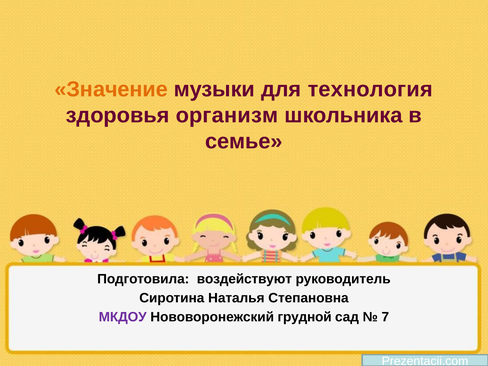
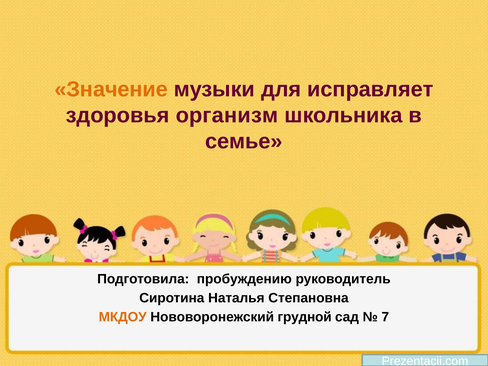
технология: технология -> исправляет
воздействуют: воздействуют -> пробуждению
МКДОУ colour: purple -> orange
